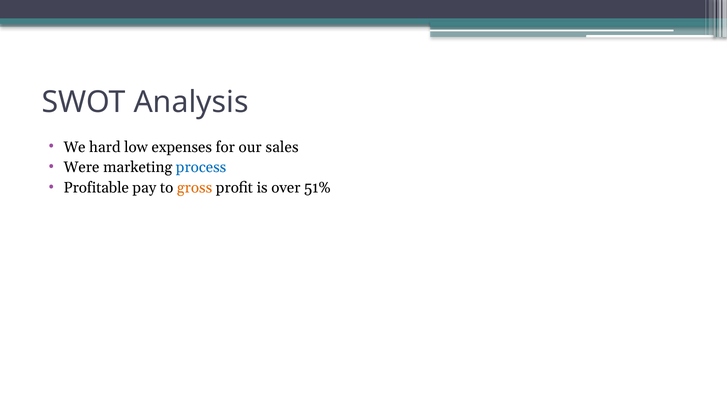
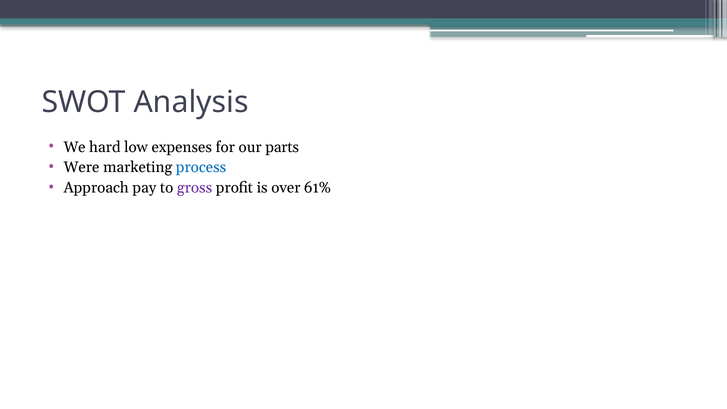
sales: sales -> parts
Profitable: Profitable -> Approach
gross colour: orange -> purple
51%: 51% -> 61%
